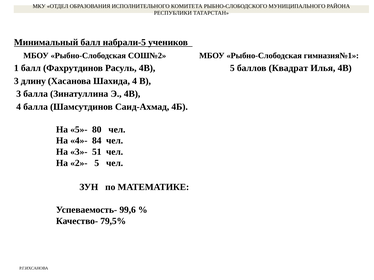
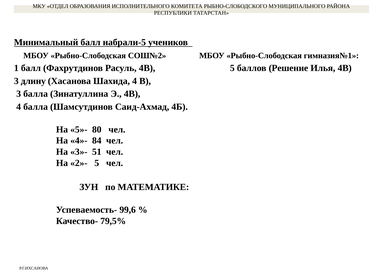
Квадрат: Квадрат -> Решение
